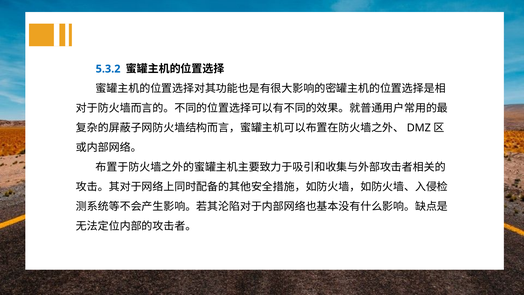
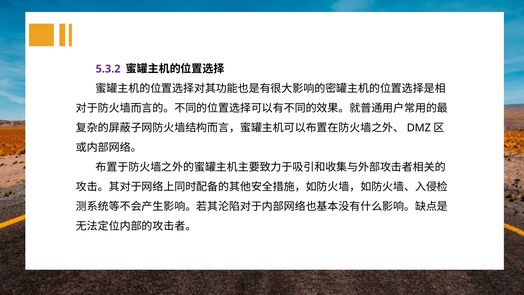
5.3.2 colour: blue -> purple
